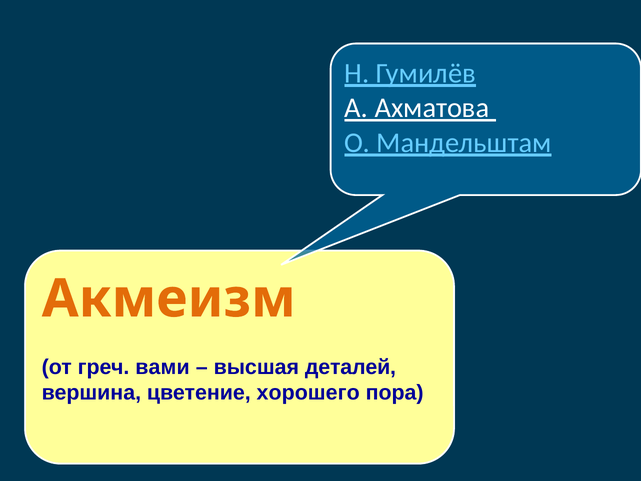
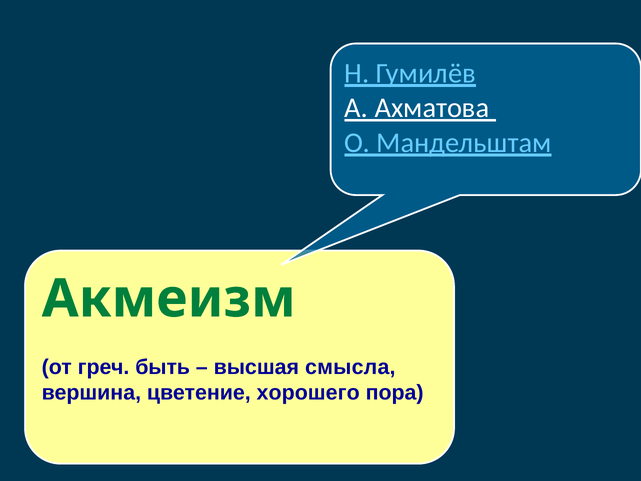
Акмеизм colour: orange -> green
вами: вами -> быть
деталей: деталей -> смысла
